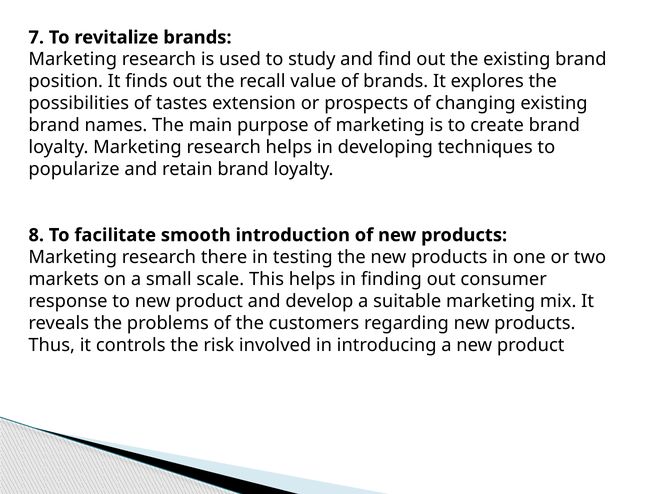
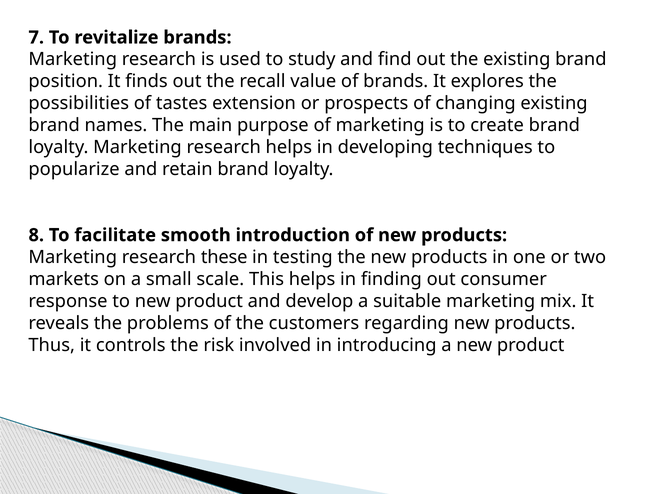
there: there -> these
